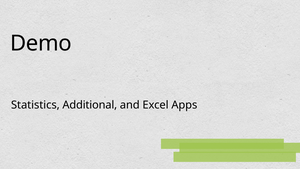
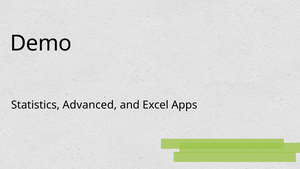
Additional: Additional -> Advanced
